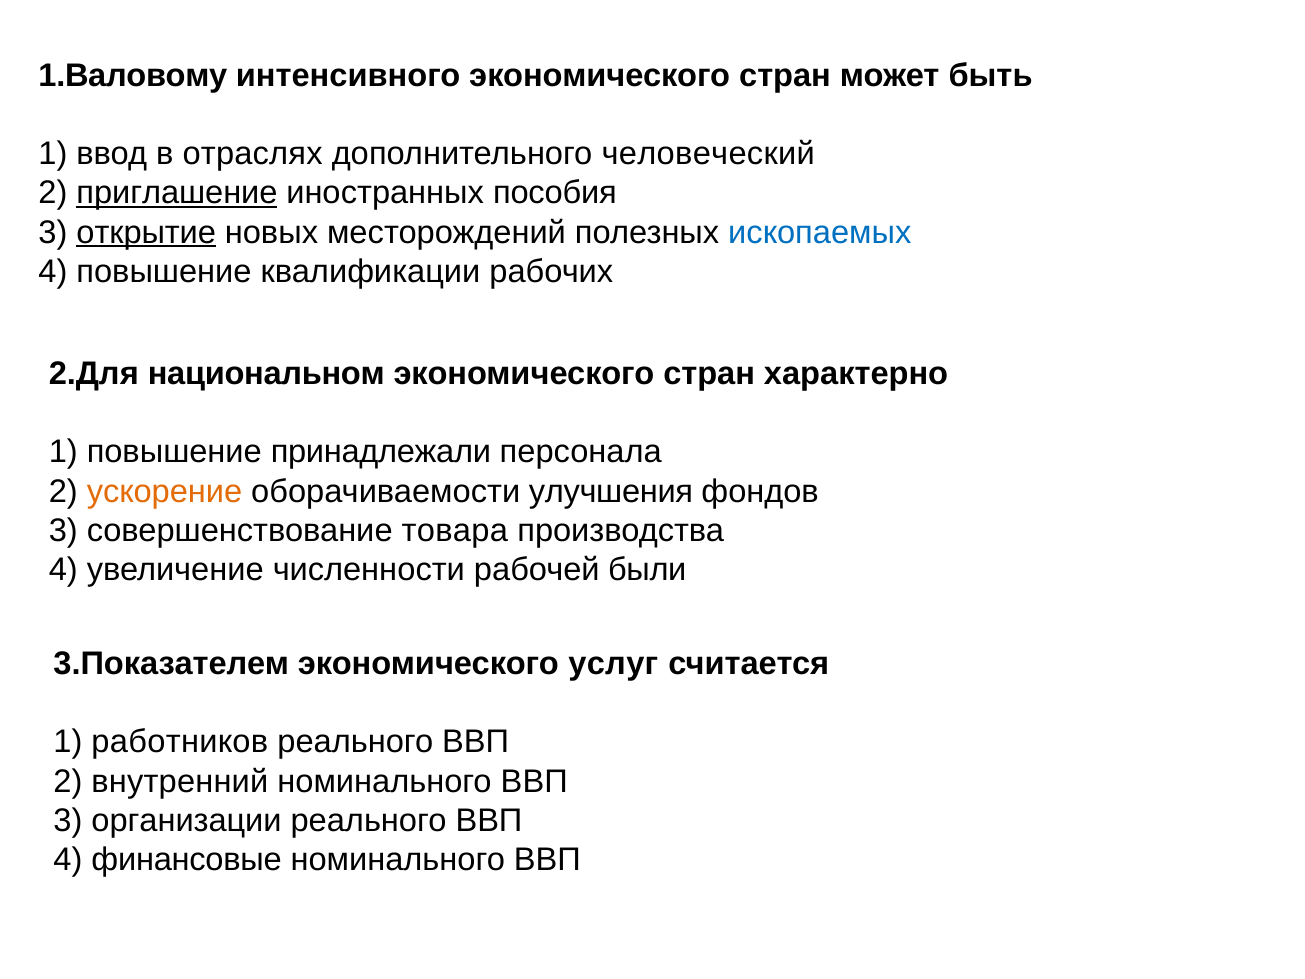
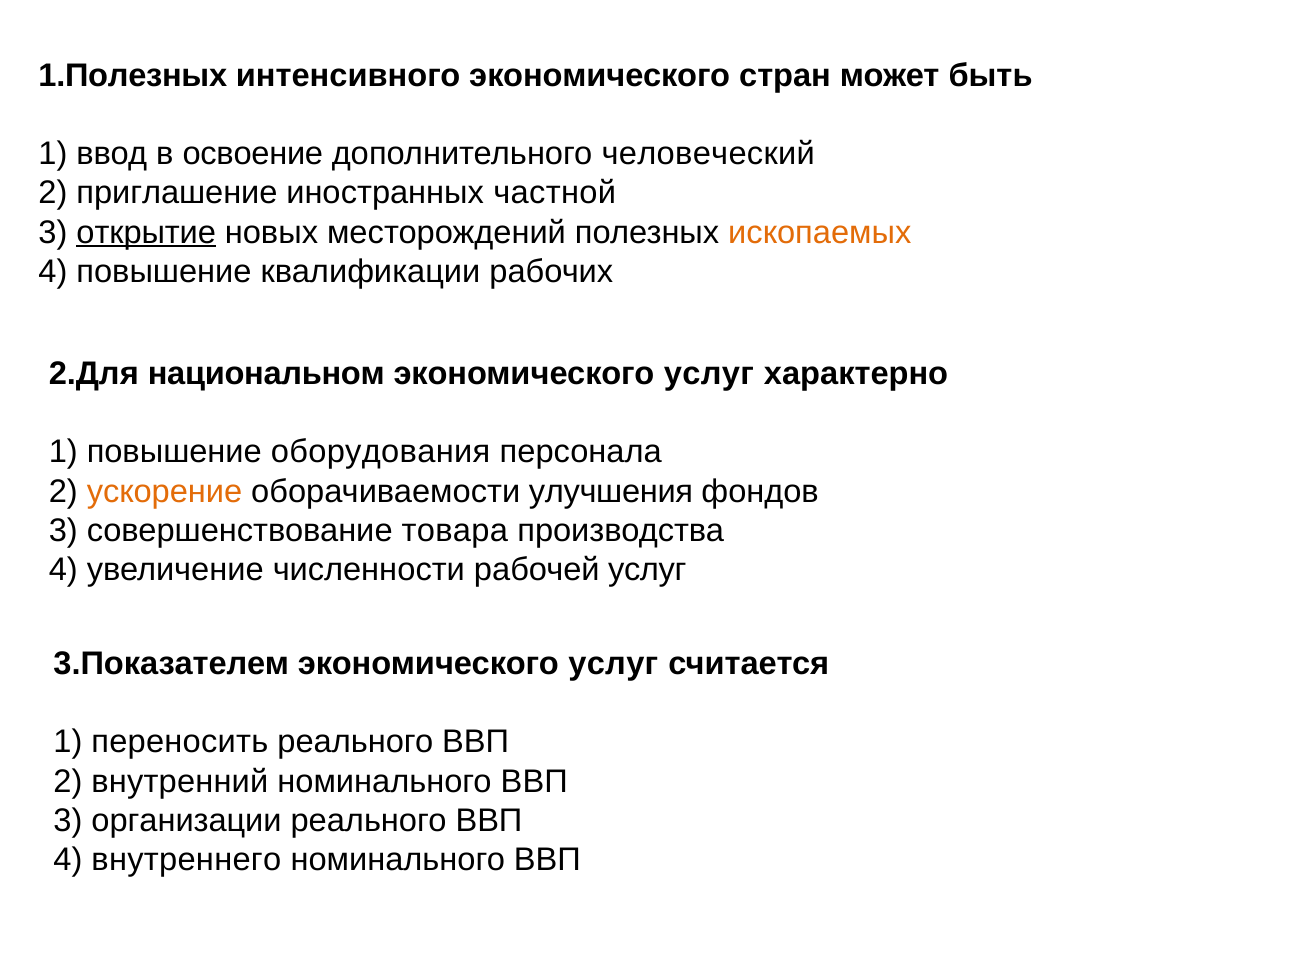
1.Валовому: 1.Валовому -> 1.Полезных
отраслях: отраслях -> освоение
приглашение underline: present -> none
пособия: пособия -> частной
ископаемых colour: blue -> orange
стран at (709, 374): стран -> услуг
принадлежали: принадлежали -> оборудования
рабочей были: были -> услуг
работников: работников -> переносить
финансовые: финансовые -> внутреннего
